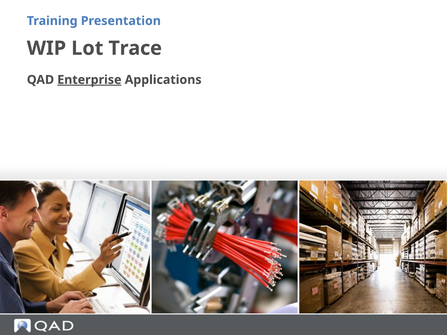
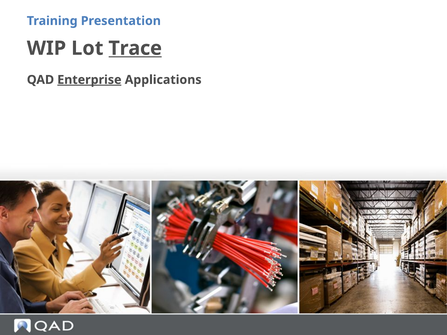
Trace underline: none -> present
